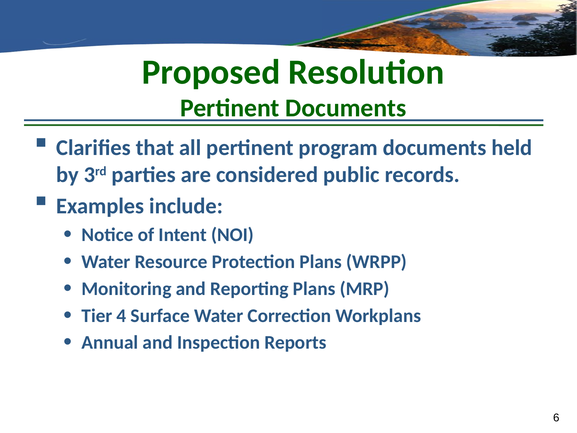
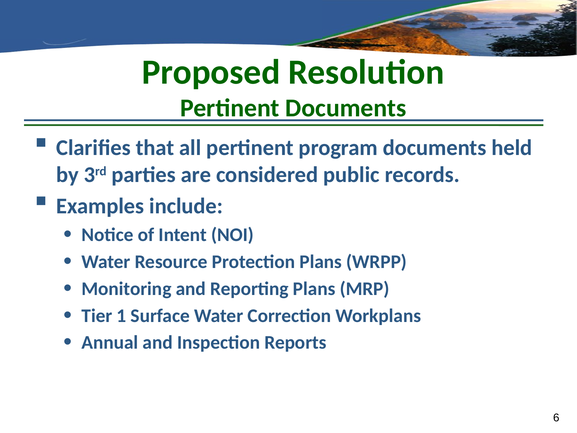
4: 4 -> 1
